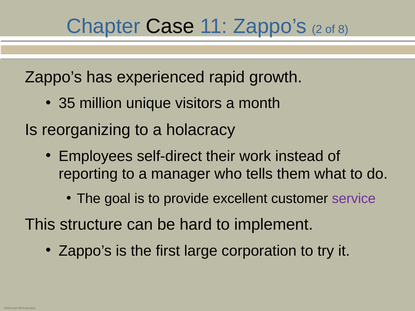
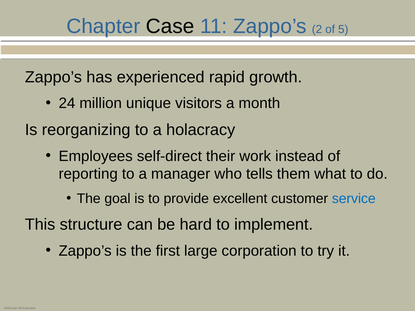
8: 8 -> 5
35: 35 -> 24
service colour: purple -> blue
